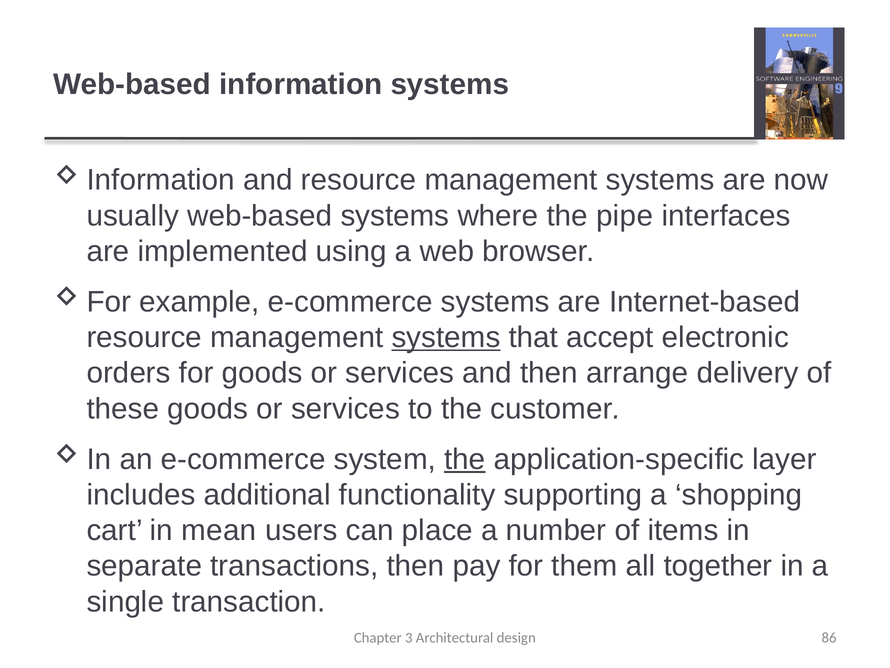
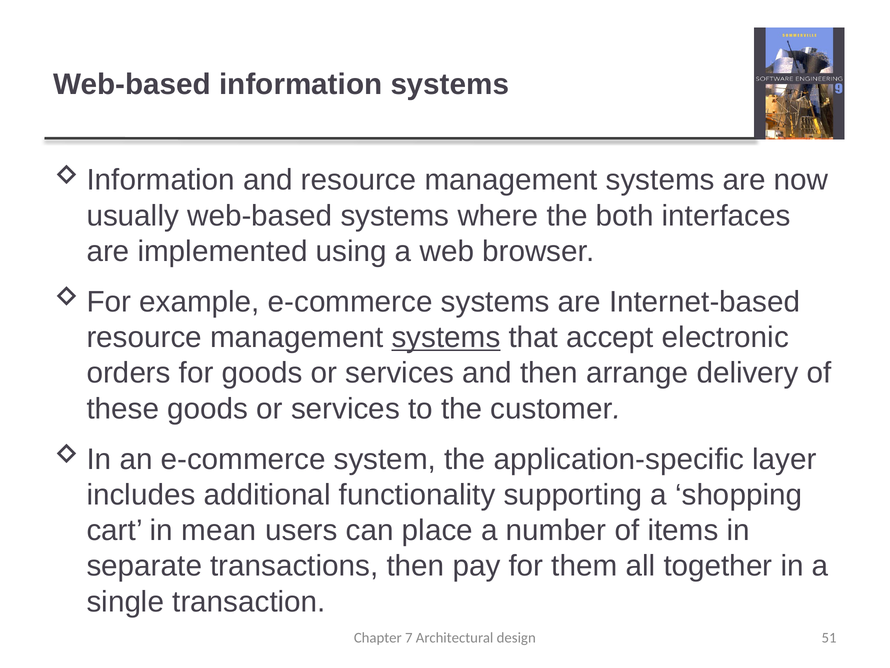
pipe: pipe -> both
the at (465, 459) underline: present -> none
3: 3 -> 7
86: 86 -> 51
